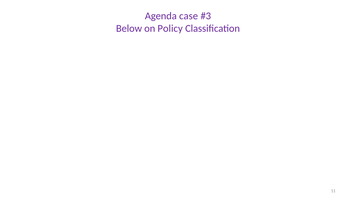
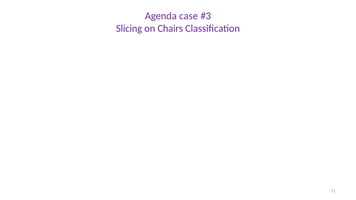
Below: Below -> Slicing
Policy: Policy -> Chairs
